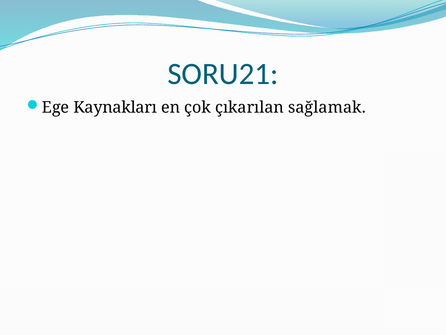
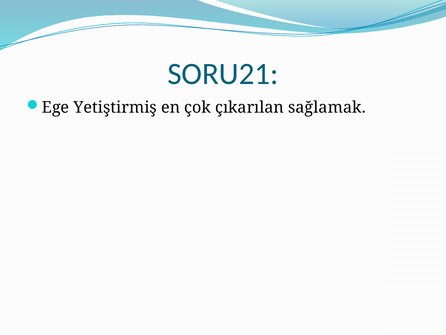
Kaynakları: Kaynakları -> Yetiştirmiş
